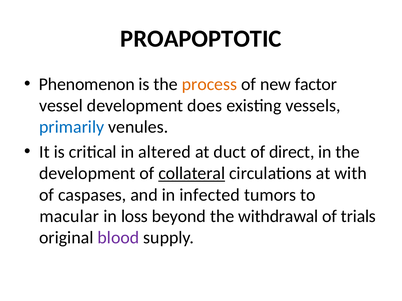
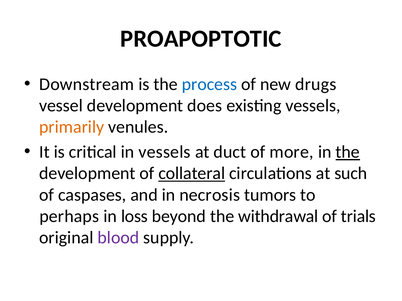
Phenomenon: Phenomenon -> Downstream
process colour: orange -> blue
factor: factor -> drugs
primarily colour: blue -> orange
in altered: altered -> vessels
direct: direct -> more
the at (348, 152) underline: none -> present
with: with -> such
infected: infected -> necrosis
macular: macular -> perhaps
